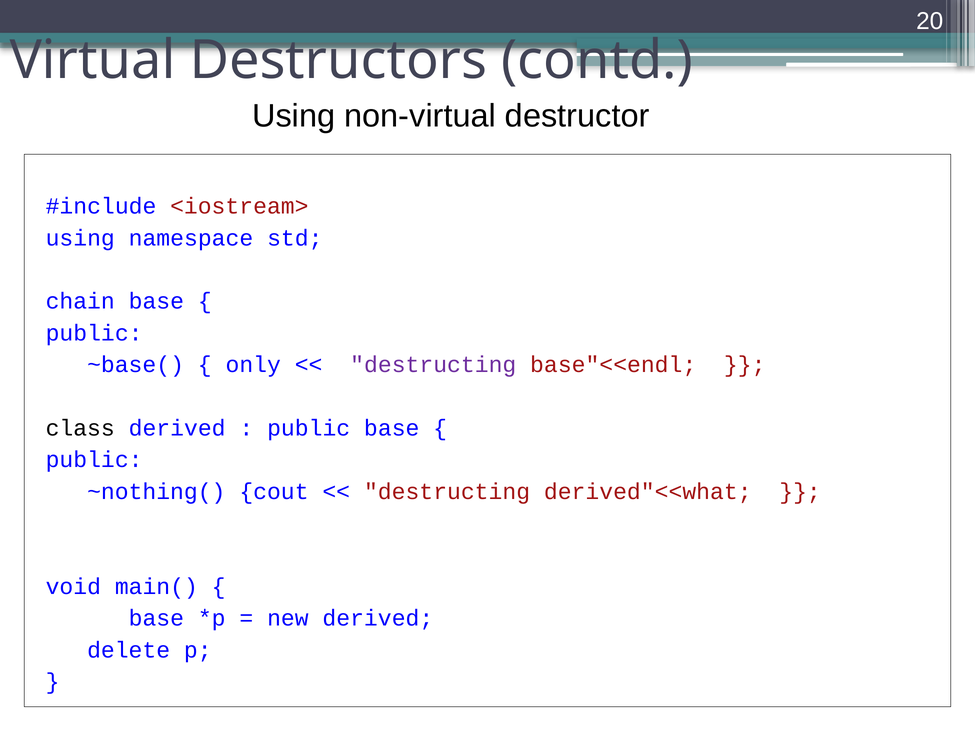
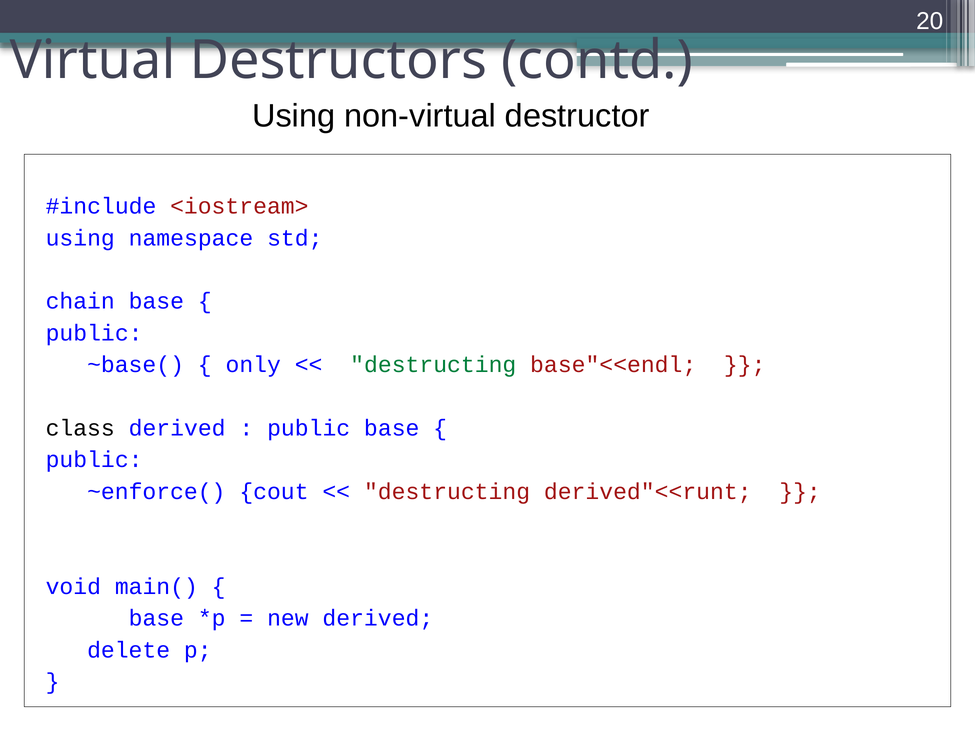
destructing at (433, 365) colour: purple -> green
~nothing(: ~nothing( -> ~enforce(
derived"<<what: derived"<<what -> derived"<<runt
